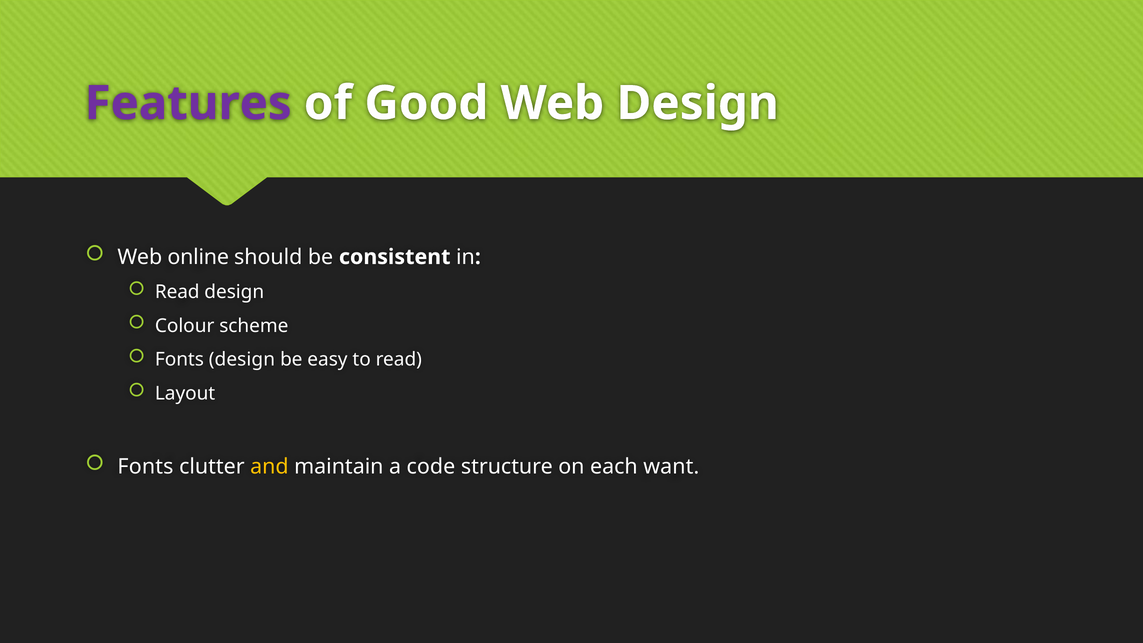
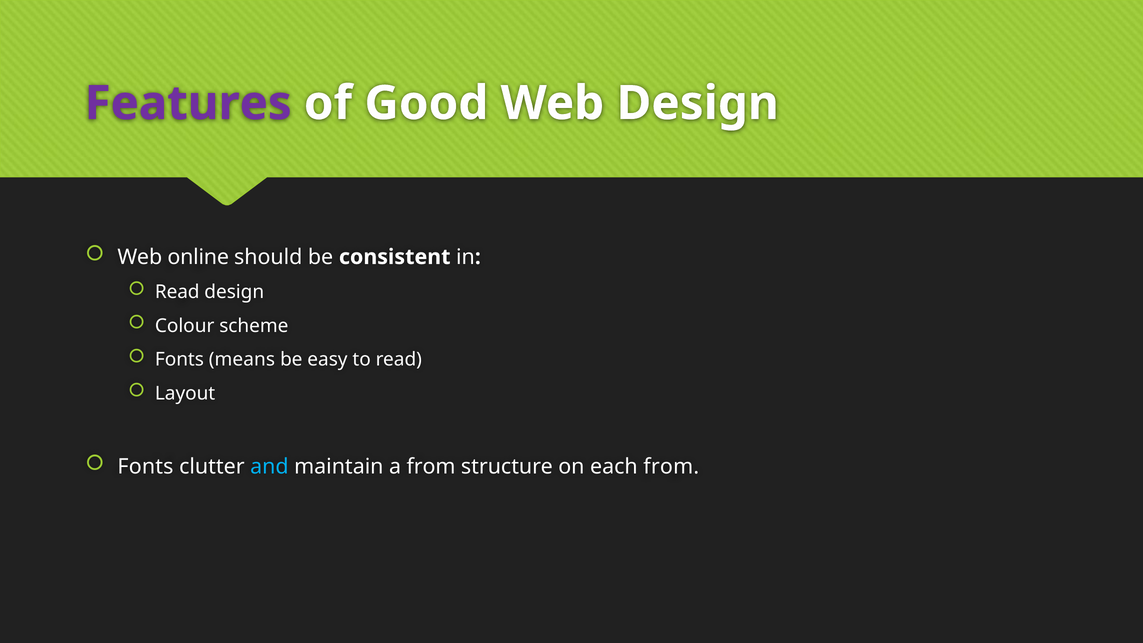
Fonts design: design -> means
and colour: yellow -> light blue
a code: code -> from
each want: want -> from
